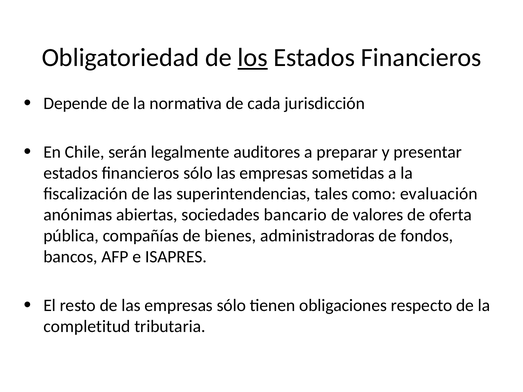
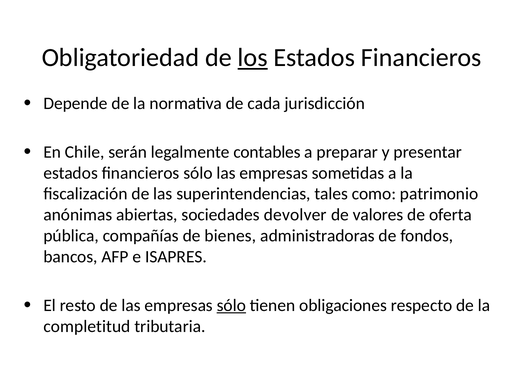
auditores: auditores -> contables
evaluación: evaluación -> patrimonio
bancario: bancario -> devolver
sólo at (231, 306) underline: none -> present
